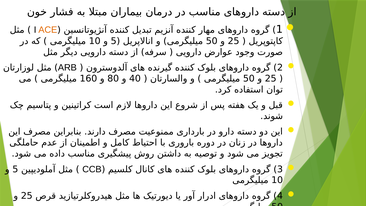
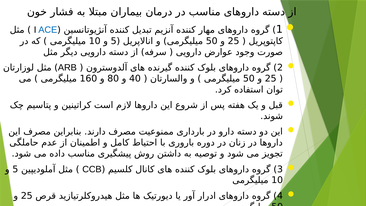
ACE colour: orange -> blue
